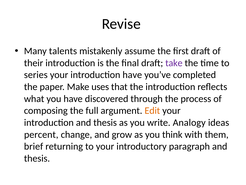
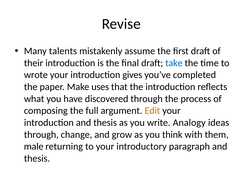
take colour: purple -> blue
series: series -> wrote
introduction have: have -> gives
percent at (41, 134): percent -> through
brief: brief -> male
